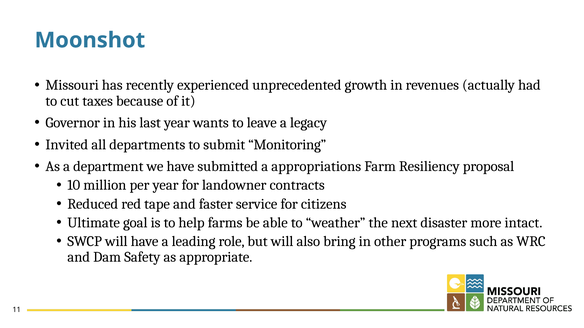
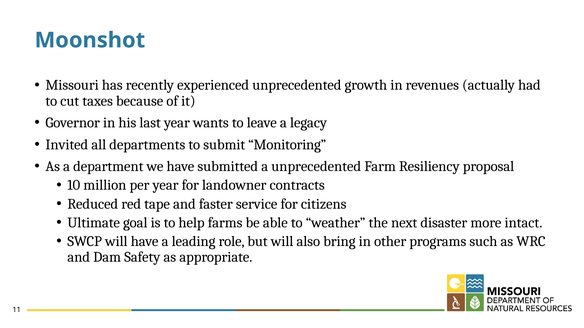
a appropriations: appropriations -> unprecedented
